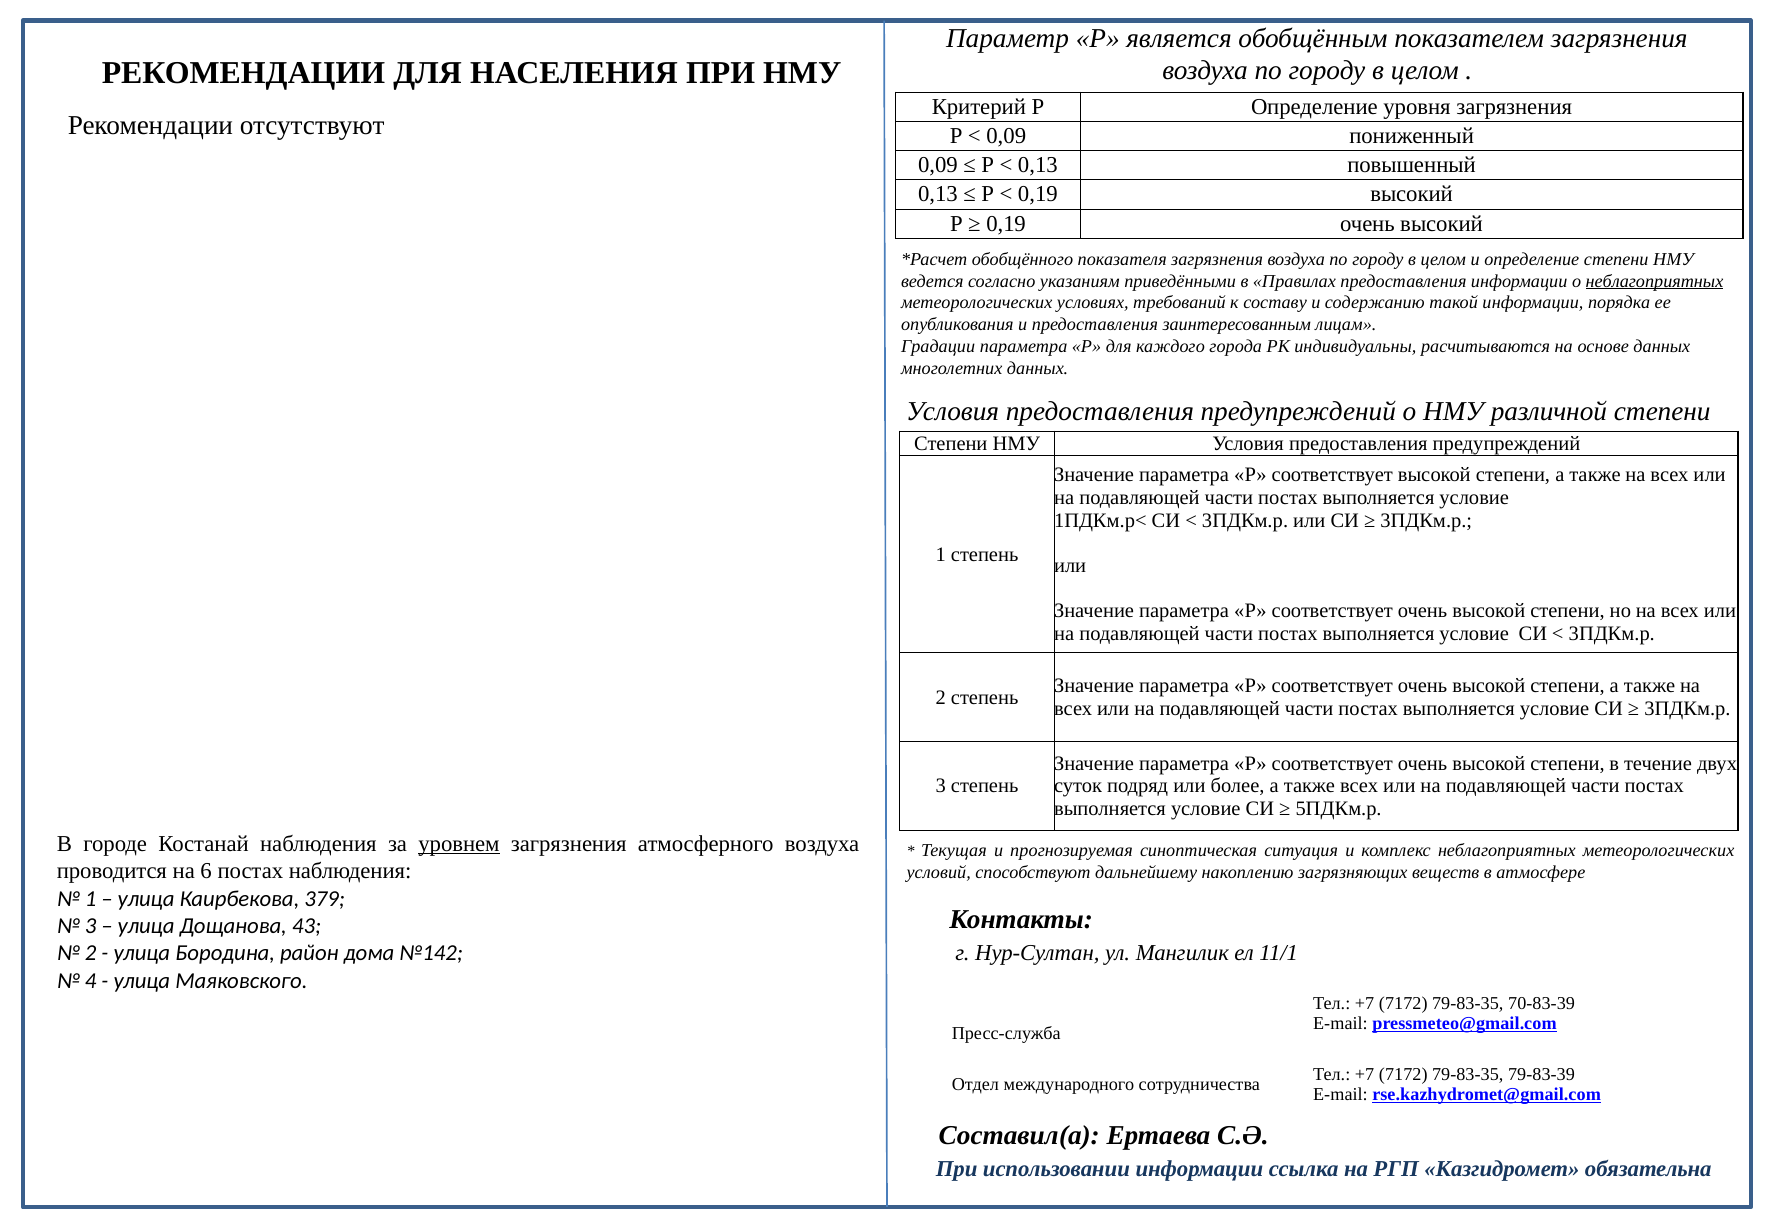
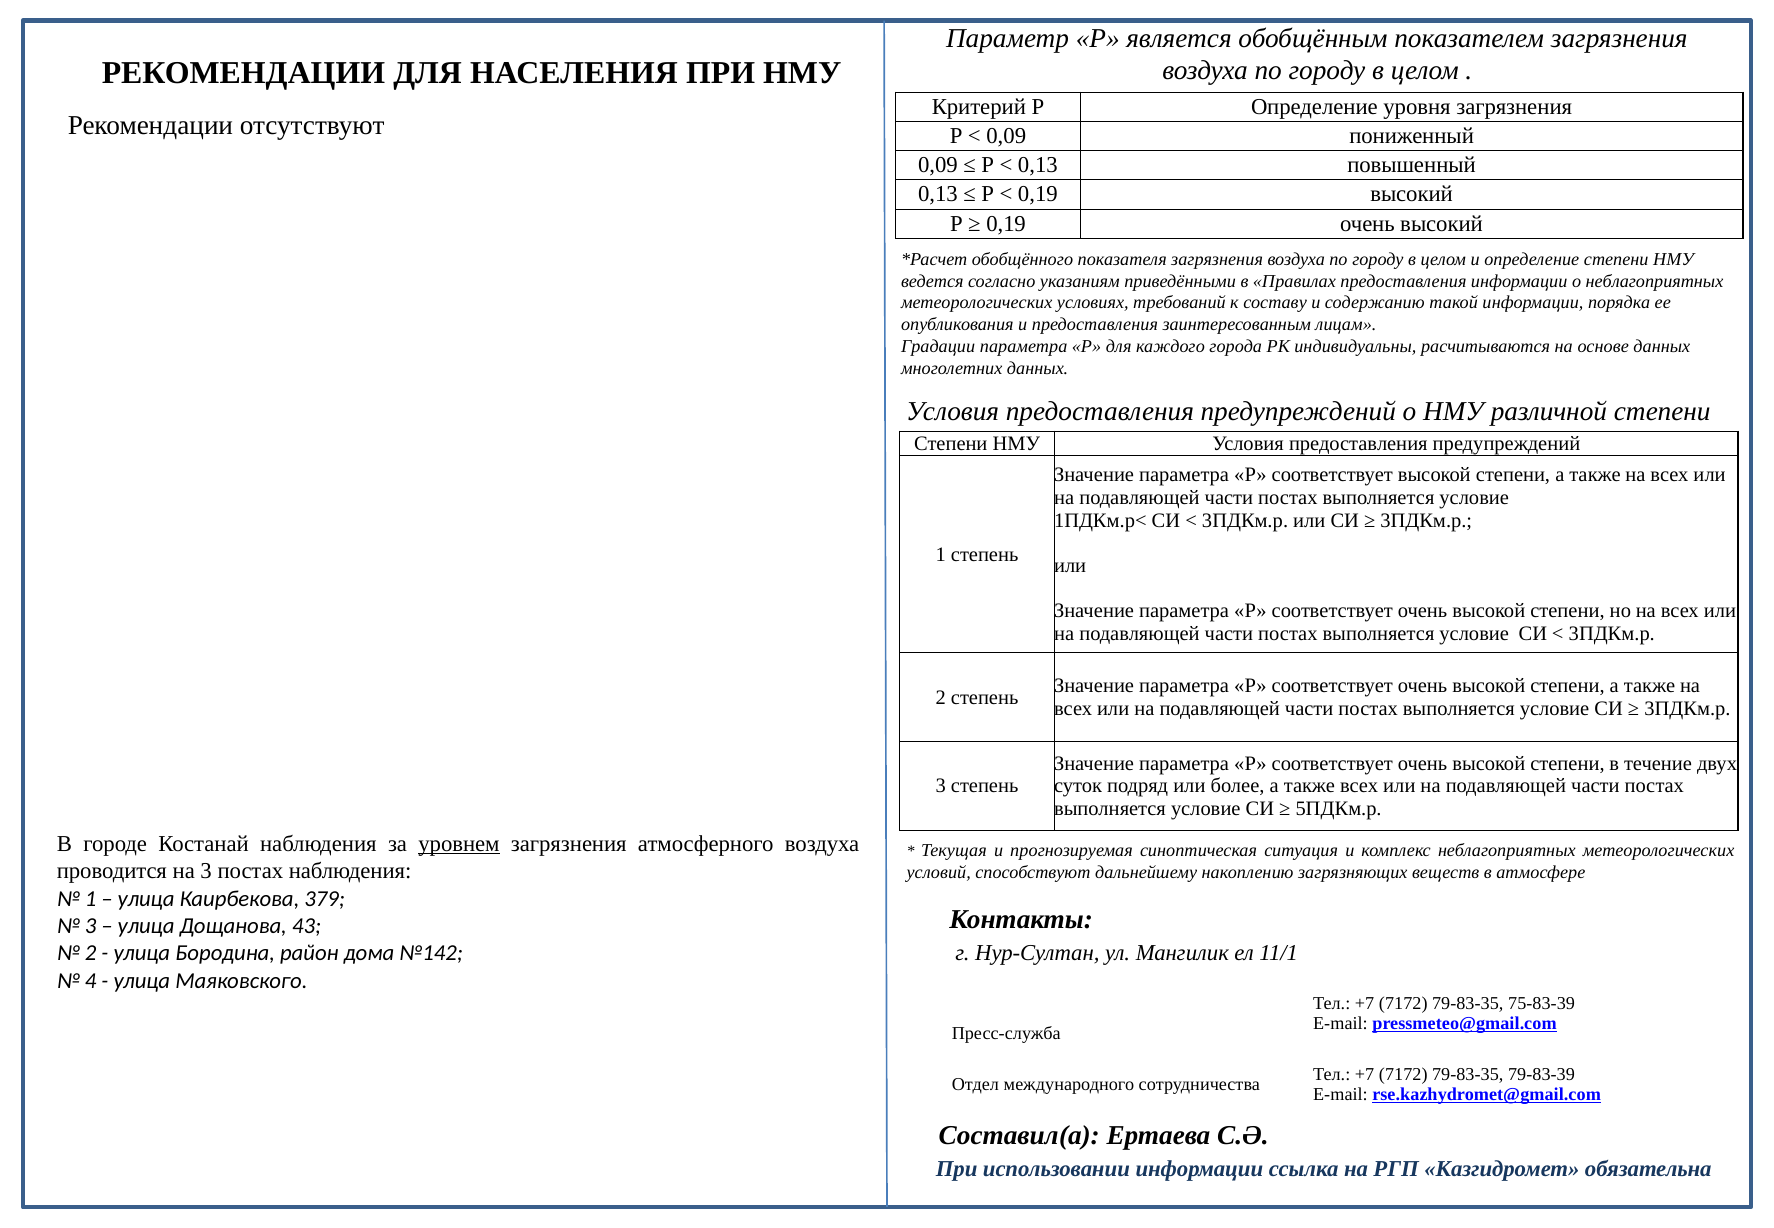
неблагоприятных at (1654, 281) underline: present -> none
на 6: 6 -> 3
70-83-39: 70-83-39 -> 75-83-39
